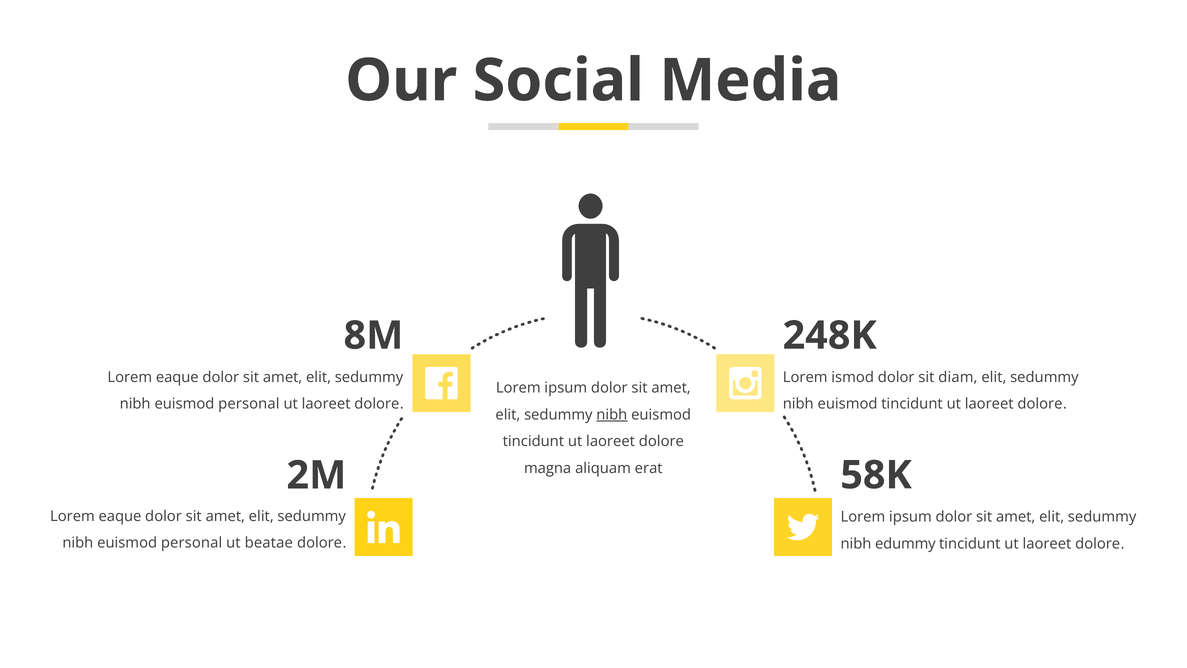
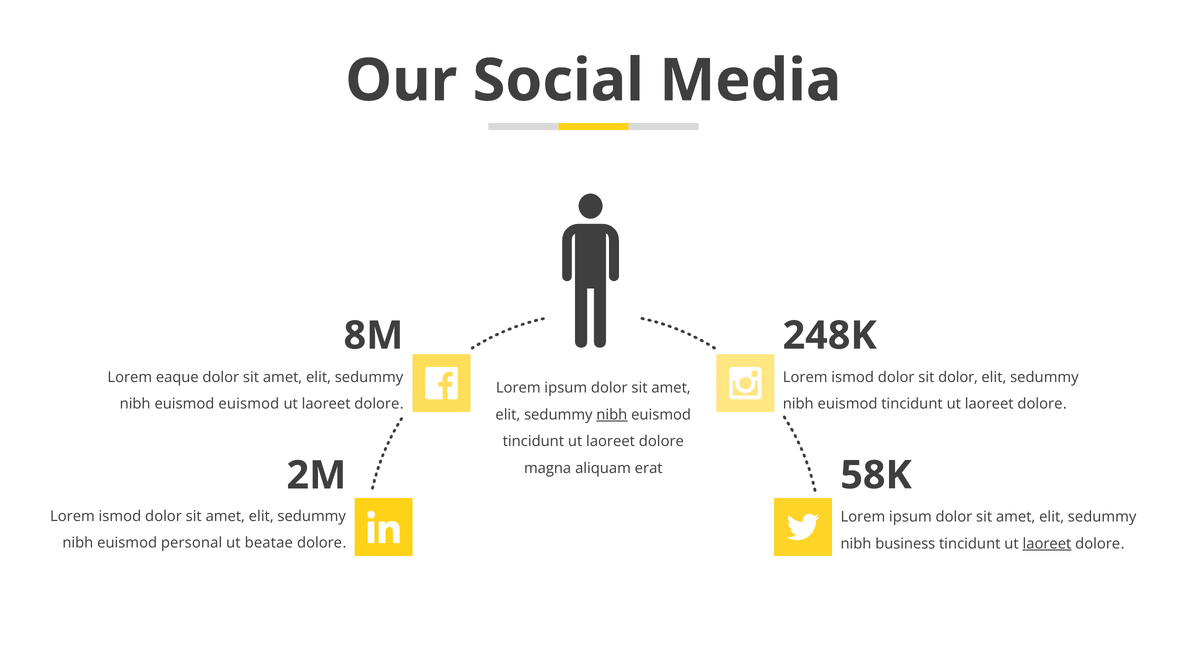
sit diam: diam -> dolor
personal at (249, 404): personal -> euismod
eaque at (120, 516): eaque -> ismod
edummy: edummy -> business
laoreet at (1047, 543) underline: none -> present
